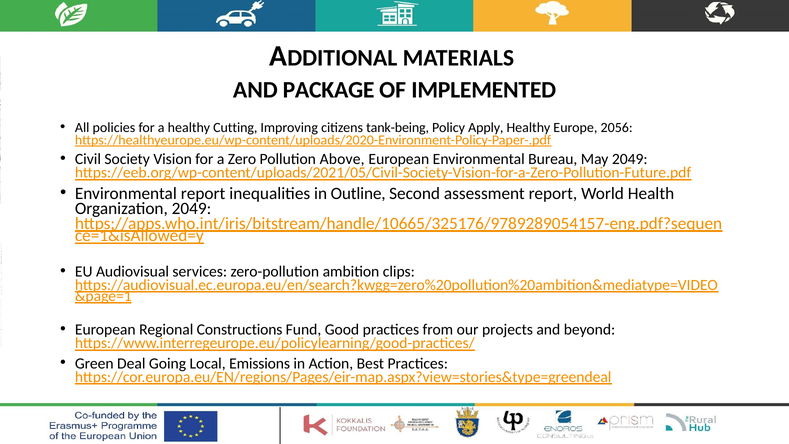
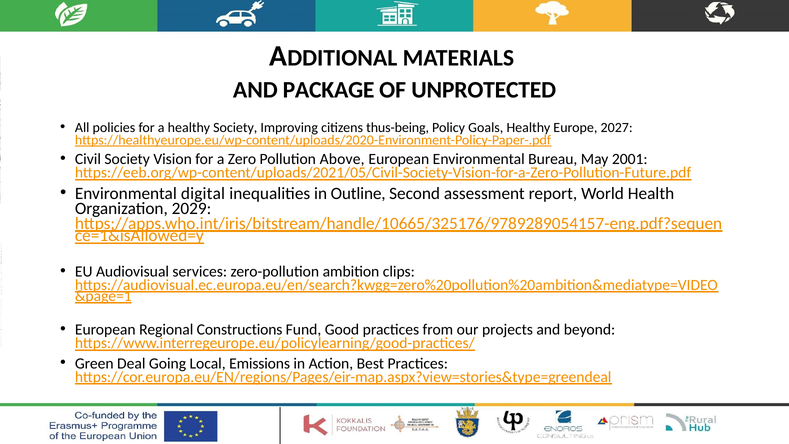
IMPLEMENTED: IMPLEMENTED -> UNPROTECTED
healthy Cutting: Cutting -> Society
tank-being: tank-being -> thus-being
Apply: Apply -> Goals
2056: 2056 -> 2027
May 2049: 2049 -> 2001
Environmental report: report -> digital
Organization 2049: 2049 -> 2029
